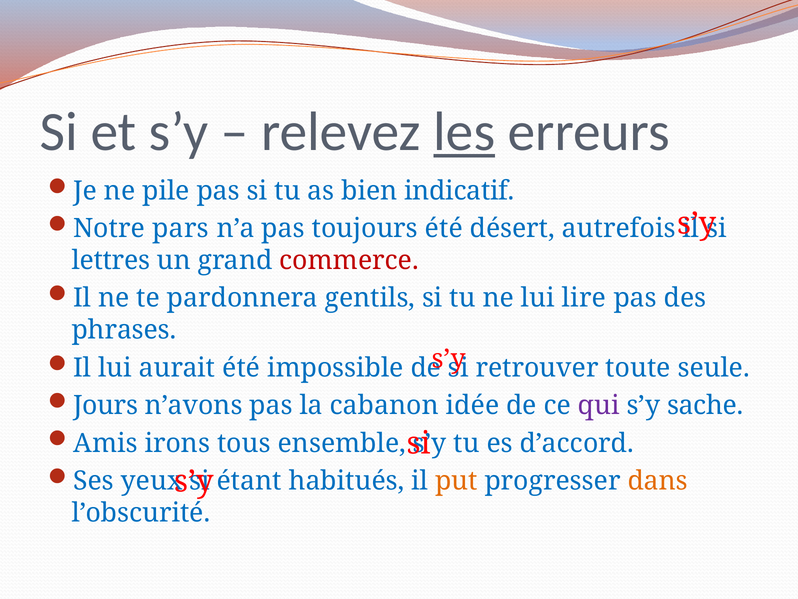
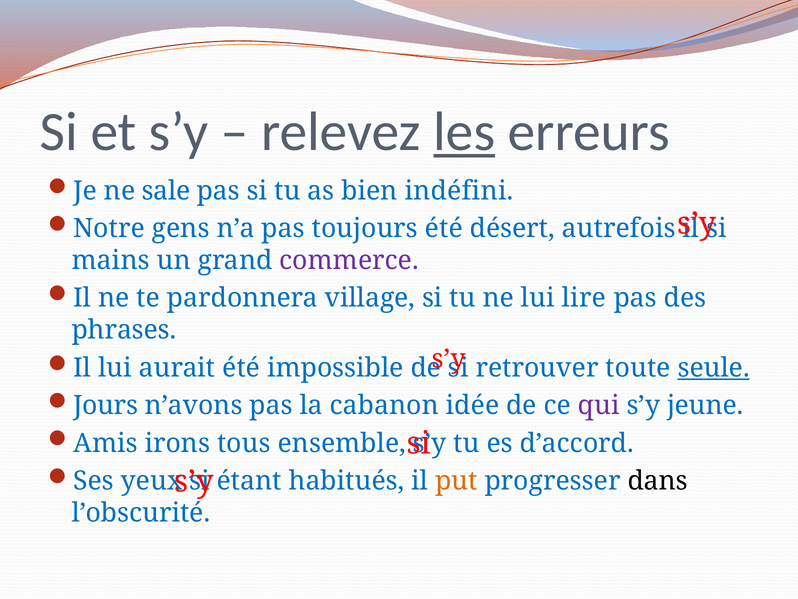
pile: pile -> sale
indicatif: indicatif -> indéfini
pars: pars -> gens
lettres: lettres -> mains
commerce colour: red -> purple
gentils: gentils -> village
seule underline: none -> present
sache: sache -> jeune
dans colour: orange -> black
